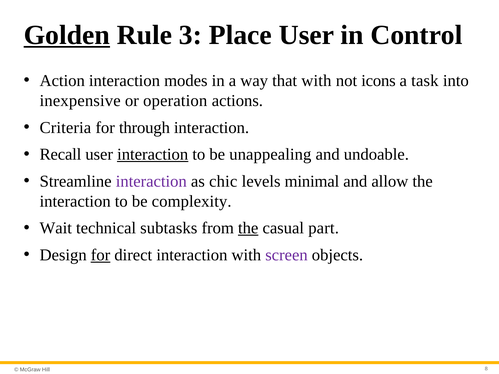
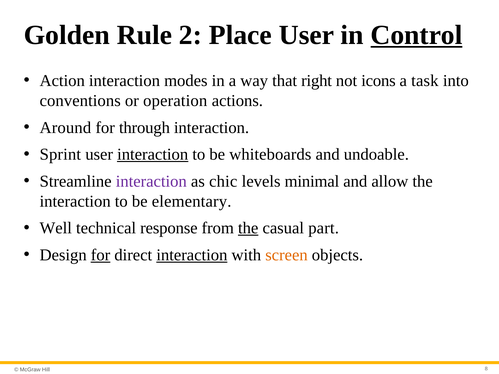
Golden underline: present -> none
3: 3 -> 2
Control underline: none -> present
that with: with -> right
inexpensive: inexpensive -> conventions
Criteria: Criteria -> Around
Recall: Recall -> Sprint
unappealing: unappealing -> whiteboards
complexity: complexity -> elementary
Wait: Wait -> Well
subtasks: subtasks -> response
interaction at (192, 255) underline: none -> present
screen colour: purple -> orange
